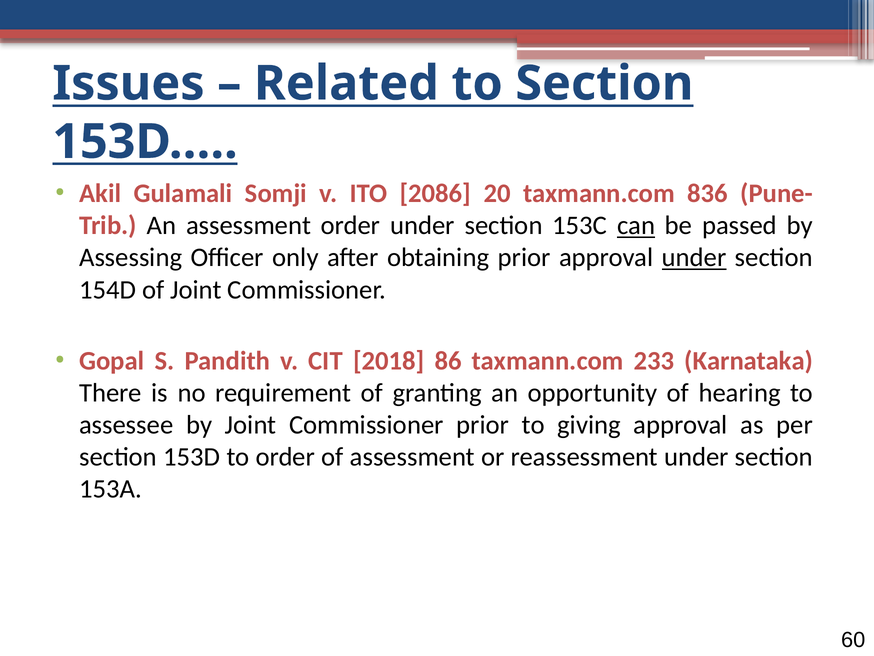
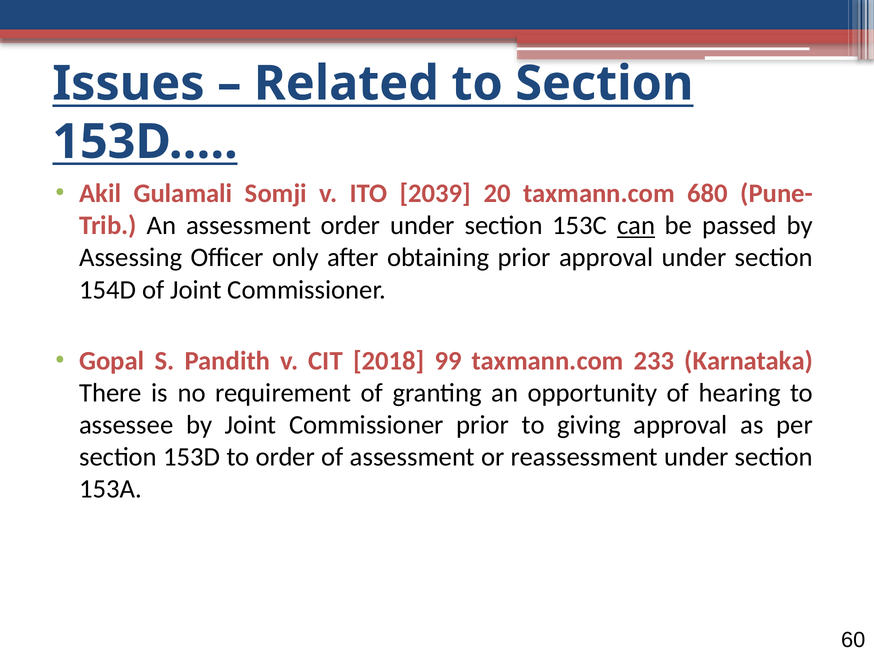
2086: 2086 -> 2039
836: 836 -> 680
under at (694, 257) underline: present -> none
86: 86 -> 99
